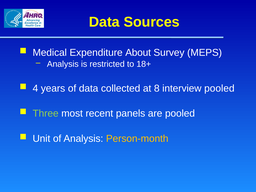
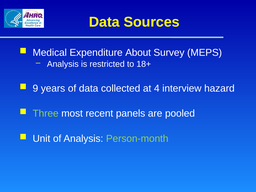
4: 4 -> 9
8: 8 -> 4
interview pooled: pooled -> hazard
Person-month colour: yellow -> light green
